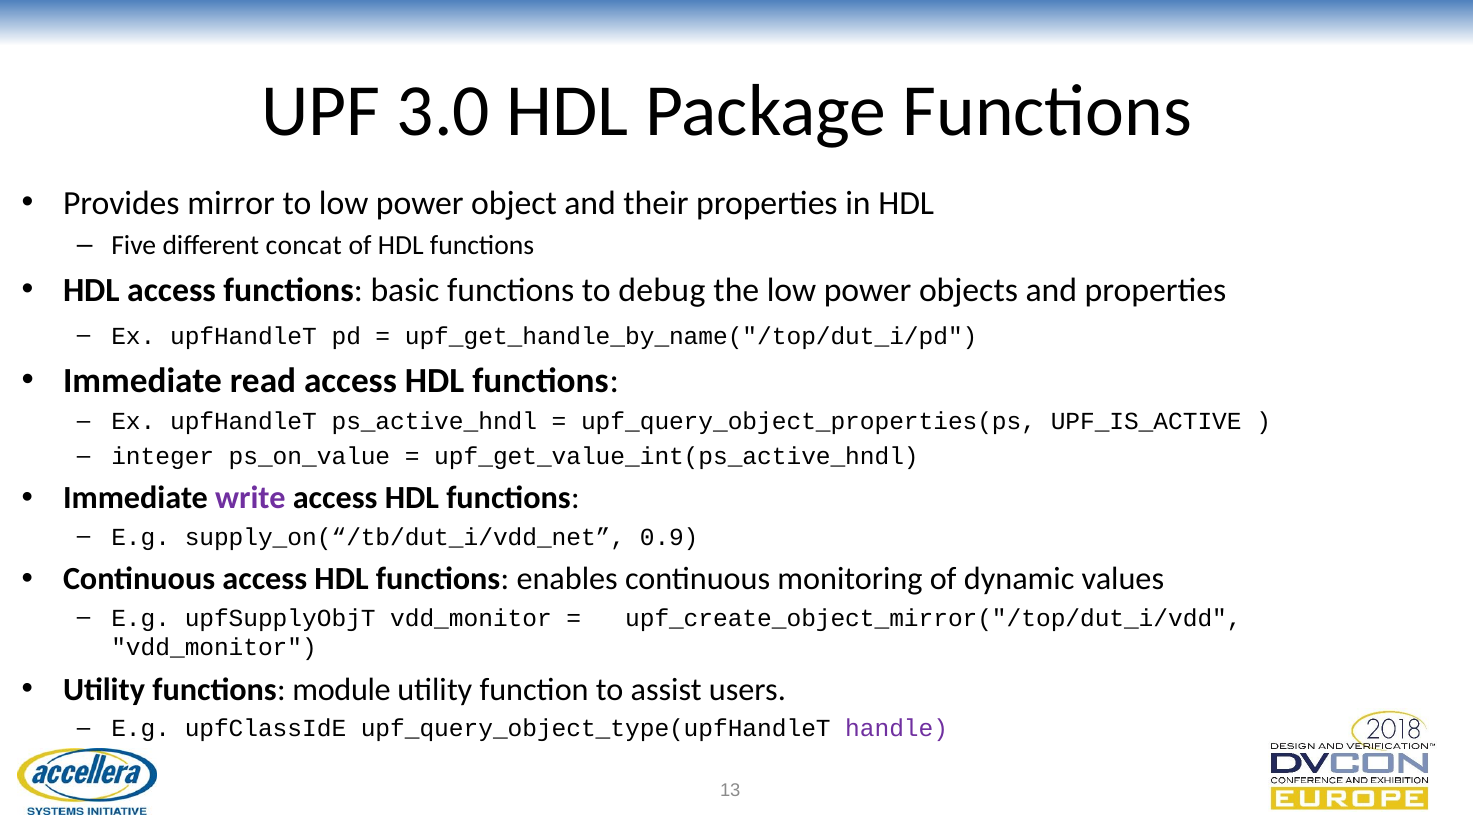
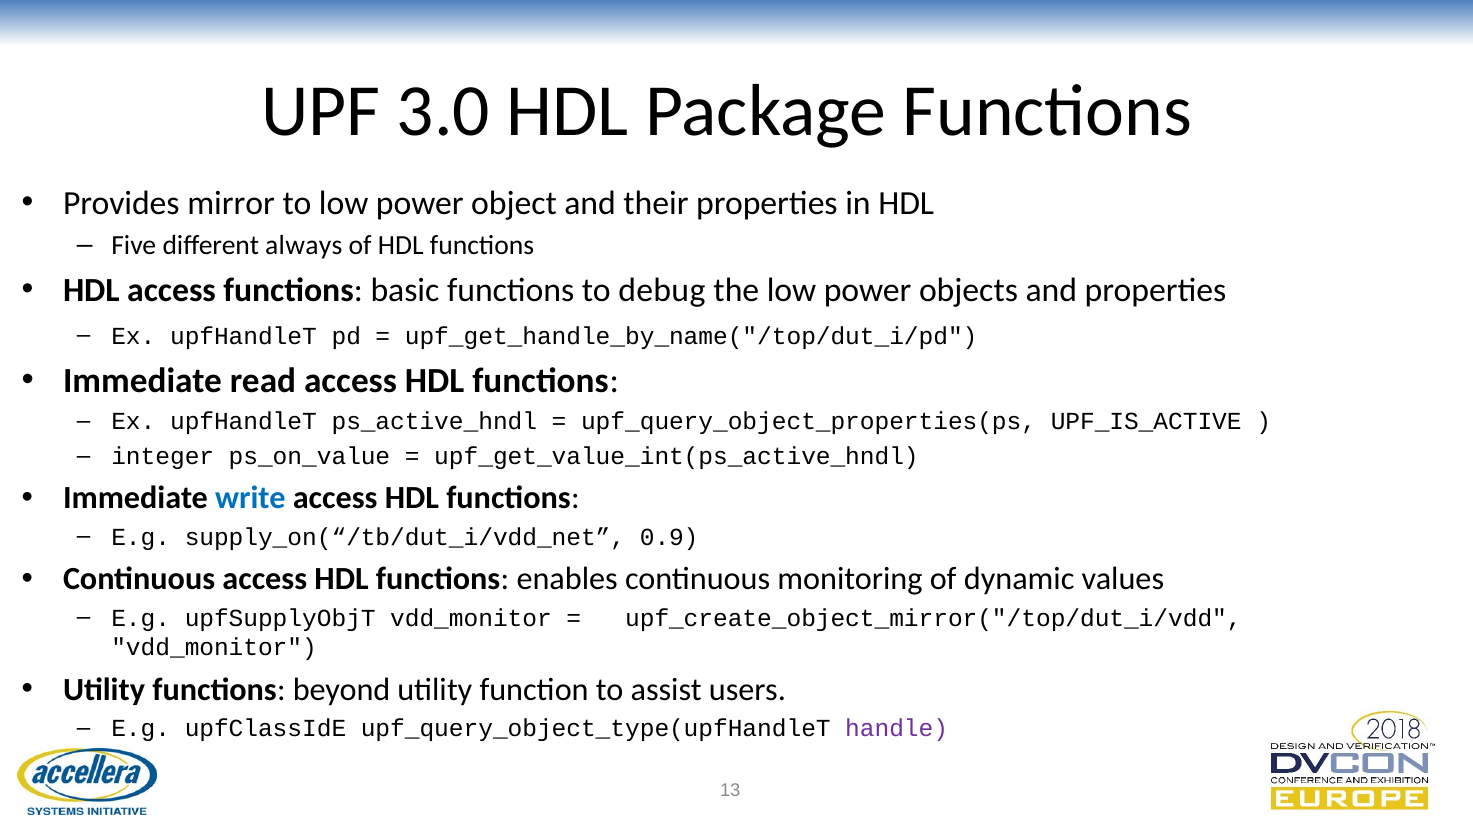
concat: concat -> always
write colour: purple -> blue
module: module -> beyond
